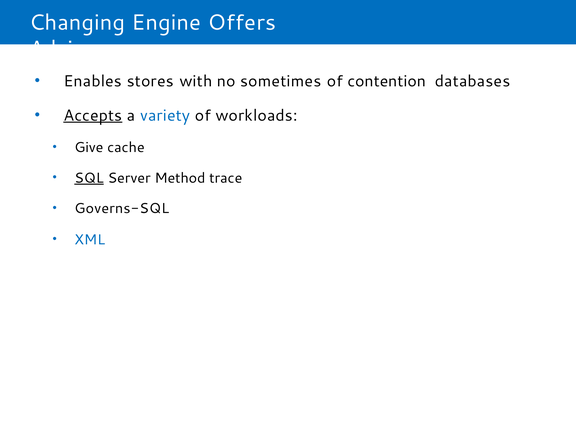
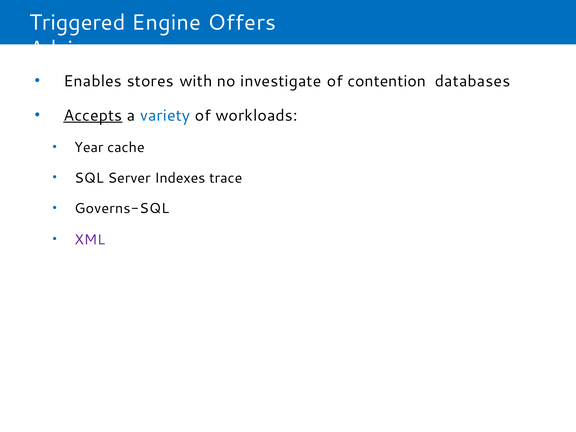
Changing: Changing -> Triggered
sometimes: sometimes -> investigate
Give: Give -> Year
SQL underline: present -> none
Method: Method -> Indexes
XML colour: blue -> purple
